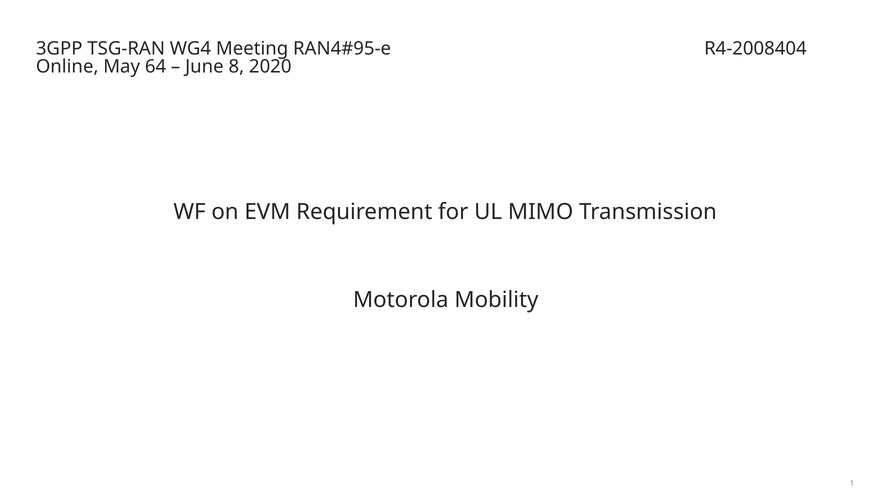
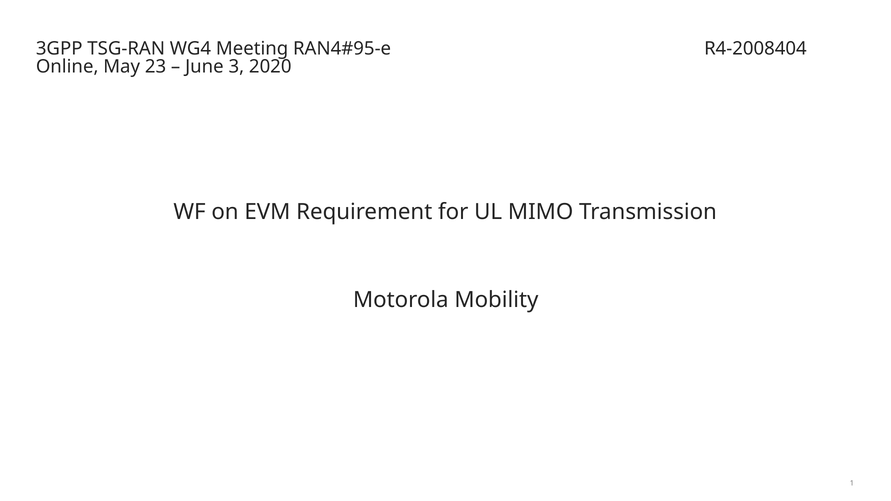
64: 64 -> 23
8: 8 -> 3
